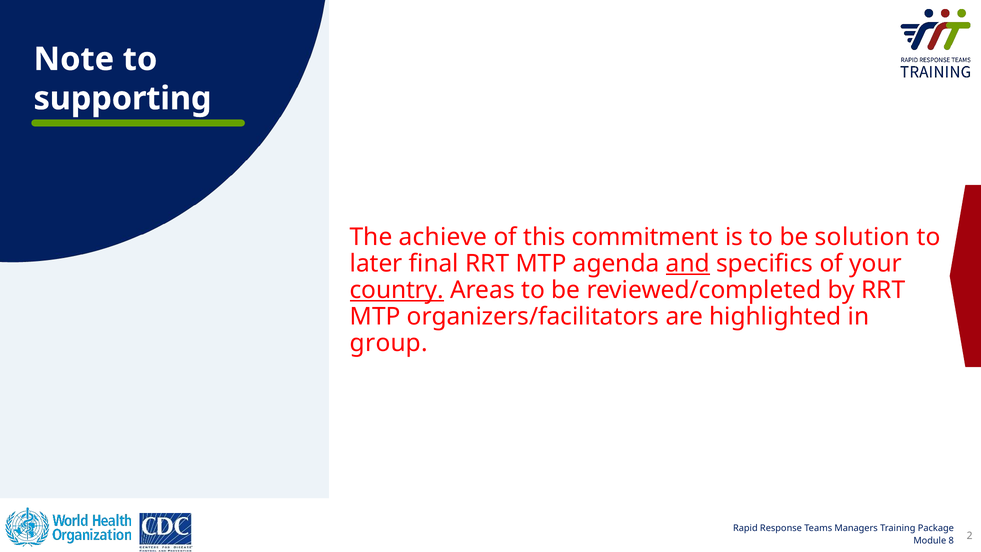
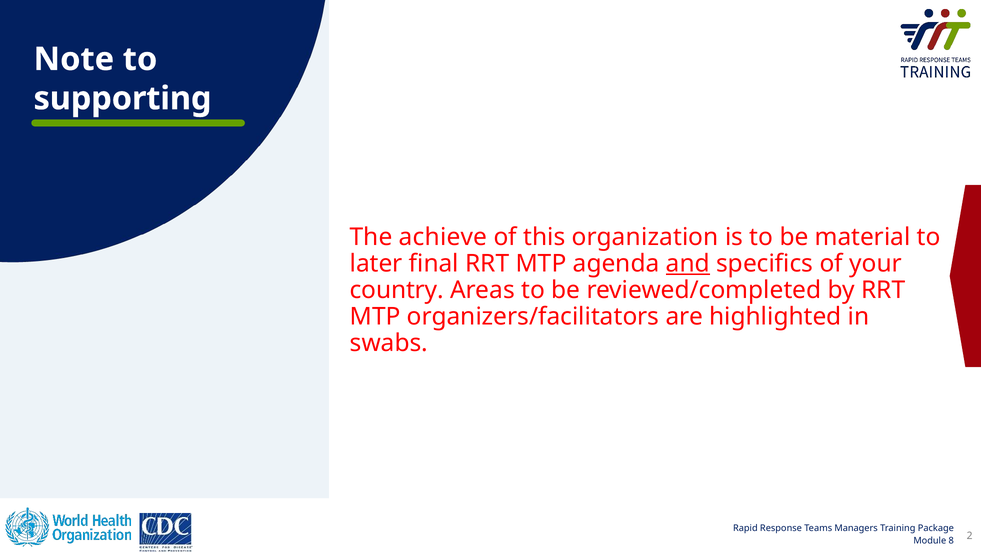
commitment: commitment -> organization
solution: solution -> material
country underline: present -> none
group: group -> swabs
